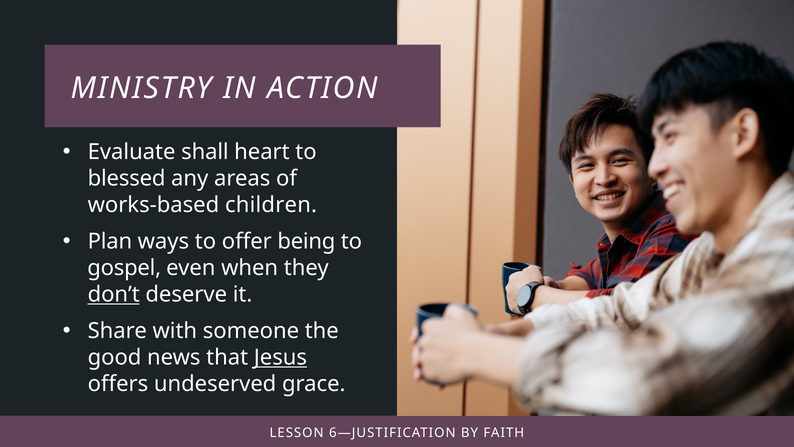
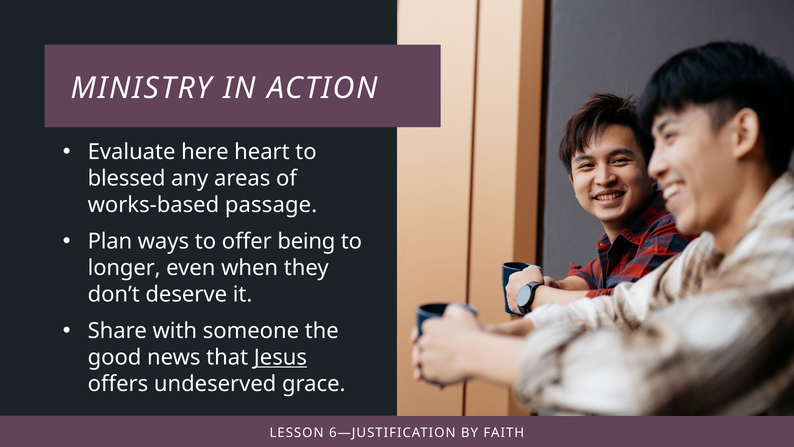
shall: shall -> here
children: children -> passage
gospel: gospel -> longer
don’t underline: present -> none
